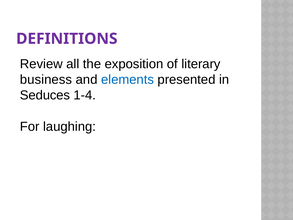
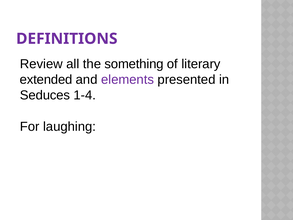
exposition: exposition -> something
business: business -> extended
elements colour: blue -> purple
